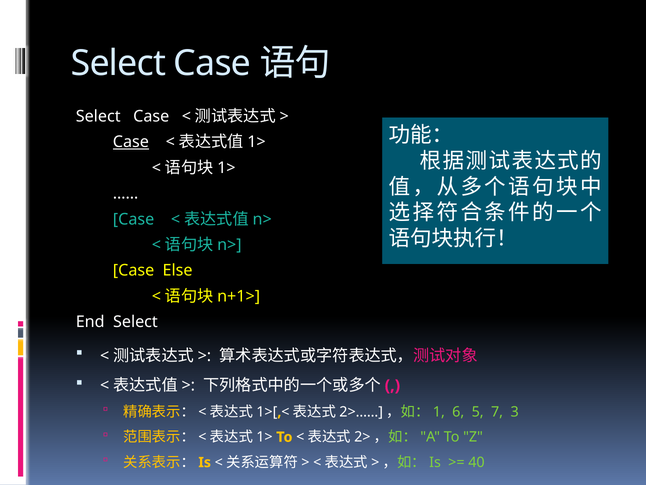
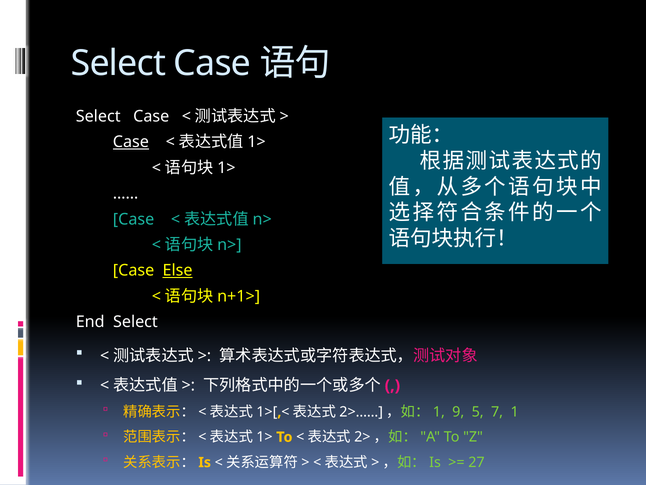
Else underline: none -> present
6: 6 -> 9
3: 3 -> 1
40: 40 -> 27
